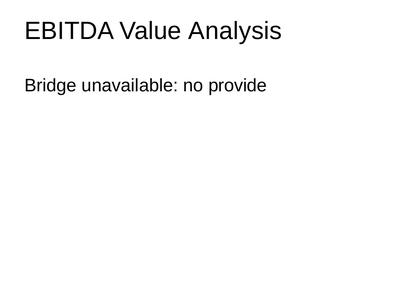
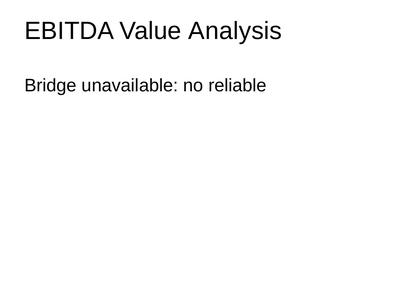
provide: provide -> reliable
